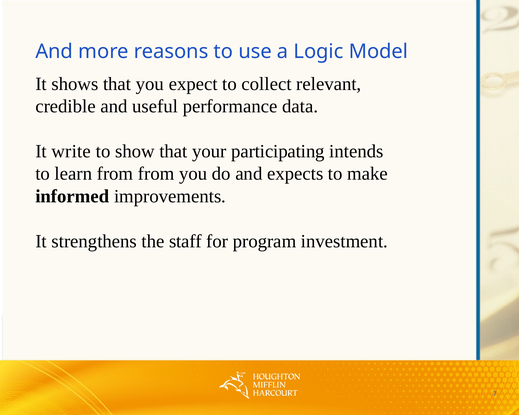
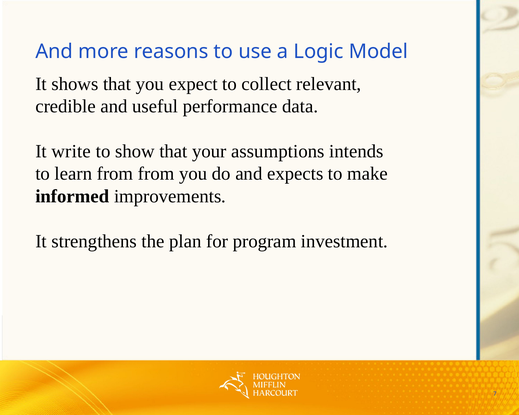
participating: participating -> assumptions
staff: staff -> plan
